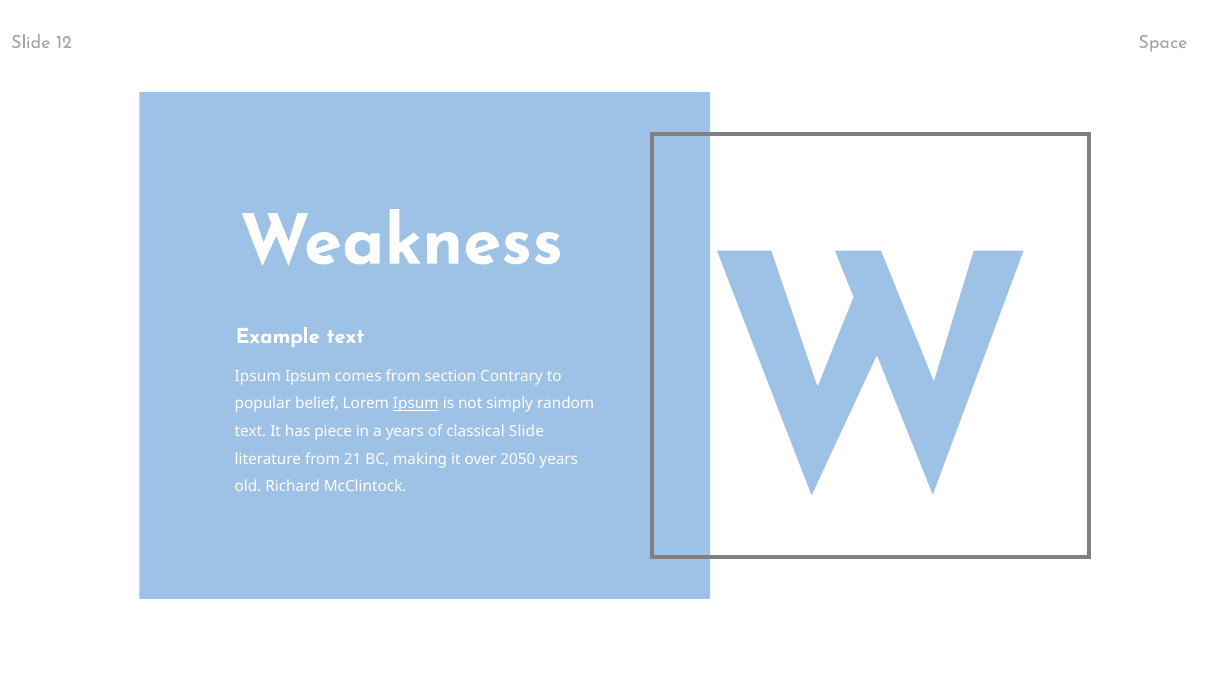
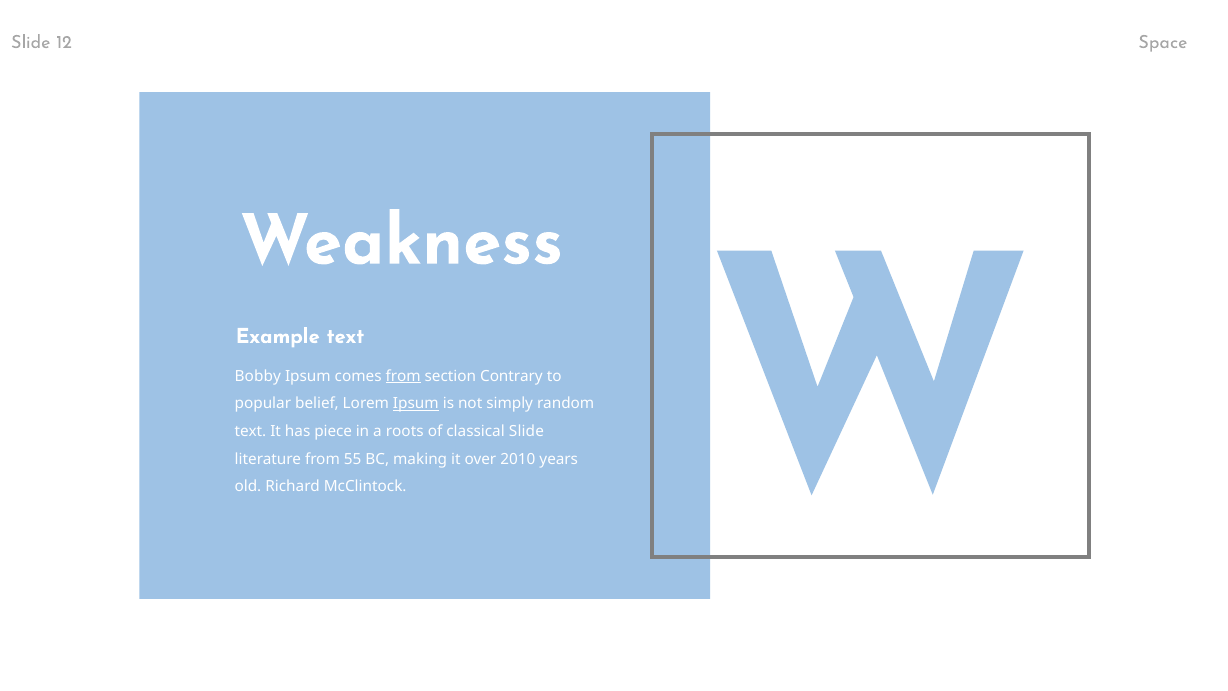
Ipsum at (258, 376): Ipsum -> Bobby
from at (403, 376) underline: none -> present
a years: years -> roots
21: 21 -> 55
2050: 2050 -> 2010
